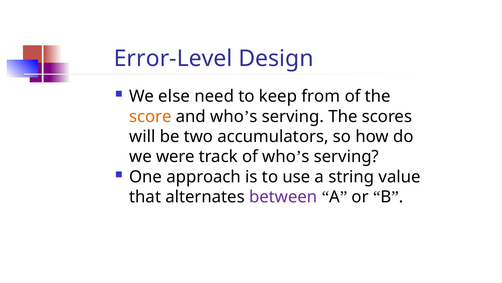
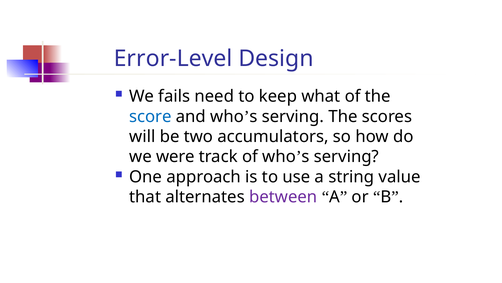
else: else -> fails
from: from -> what
score colour: orange -> blue
